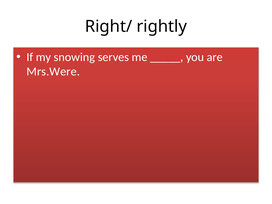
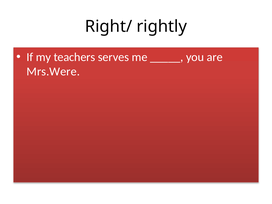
snowing: snowing -> teachers
